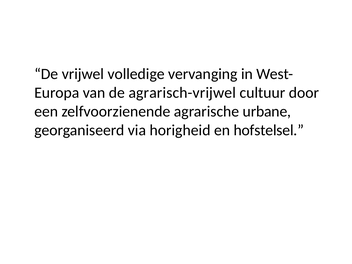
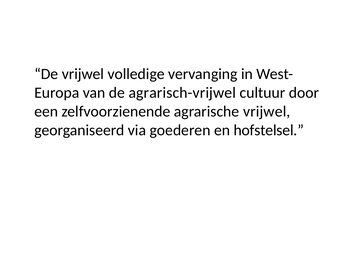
agrarische urbane: urbane -> vrijwel
horigheid: horigheid -> goederen
